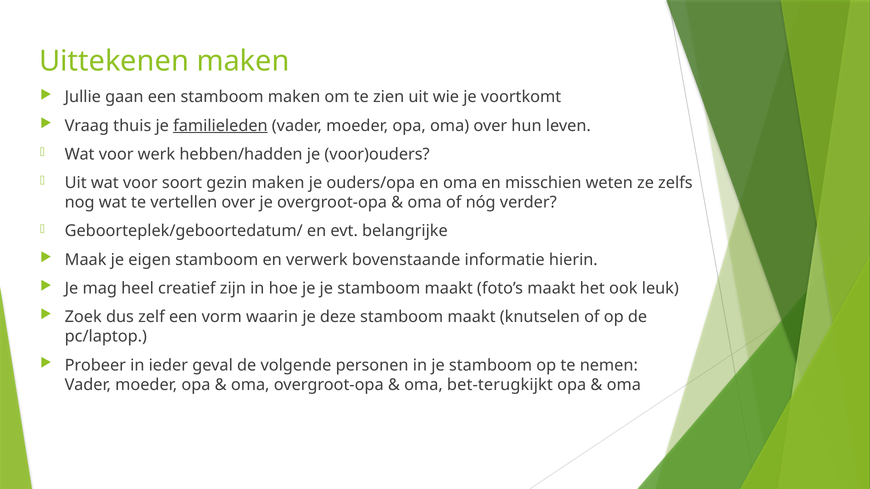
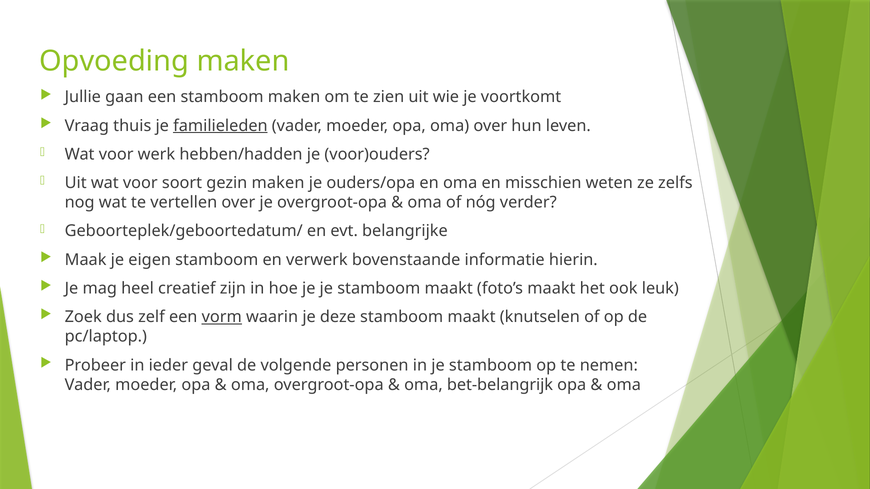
Uittekenen: Uittekenen -> Opvoeding
vorm underline: none -> present
bet-terugkijkt: bet-terugkijkt -> bet-belangrijk
